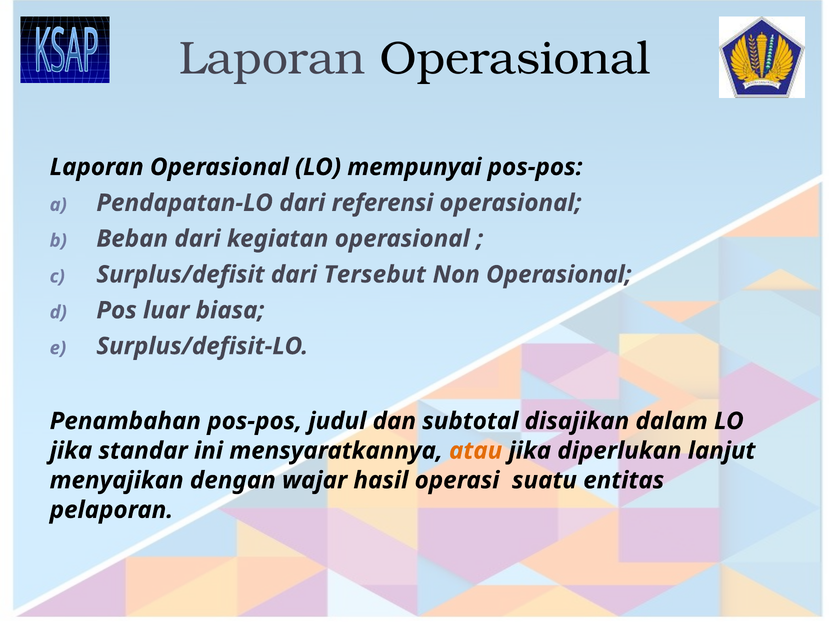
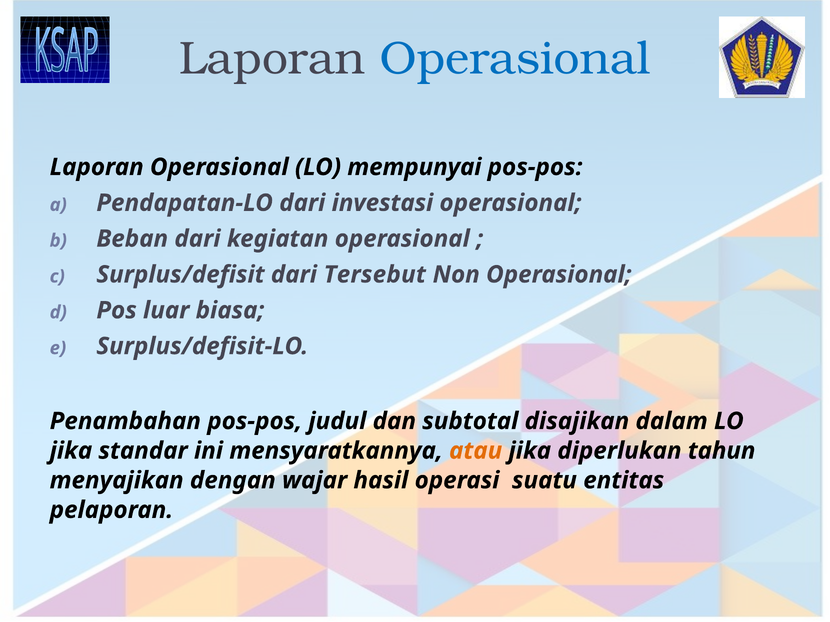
Operasional at (515, 59) colour: black -> blue
referensi: referensi -> investasi
lanjut: lanjut -> tahun
